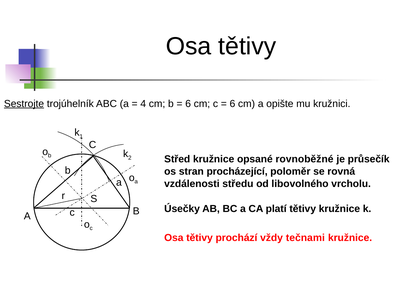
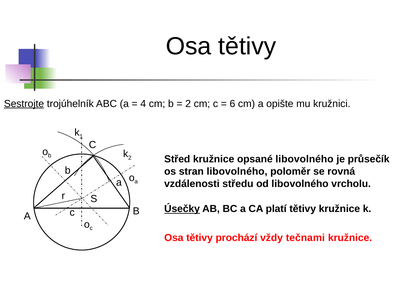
6 at (188, 104): 6 -> 2
opsané rovnoběžné: rovnoběžné -> libovolného
stran procházející: procházející -> libovolného
Úsečky underline: none -> present
